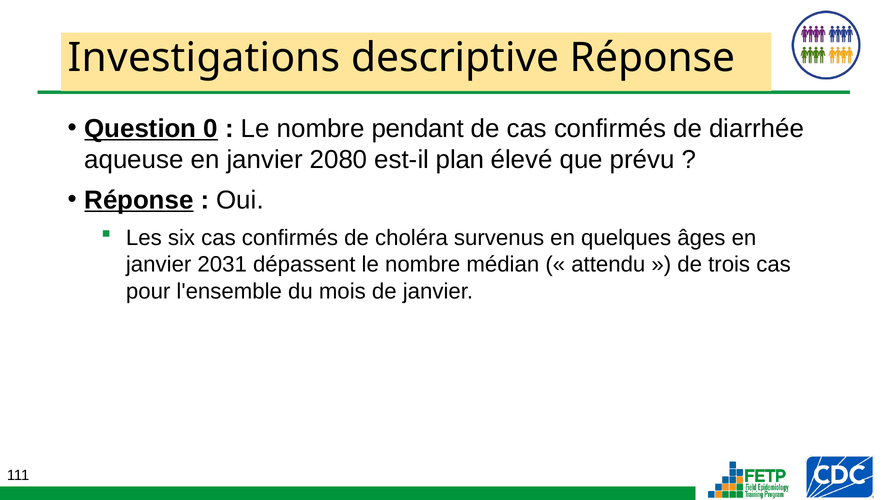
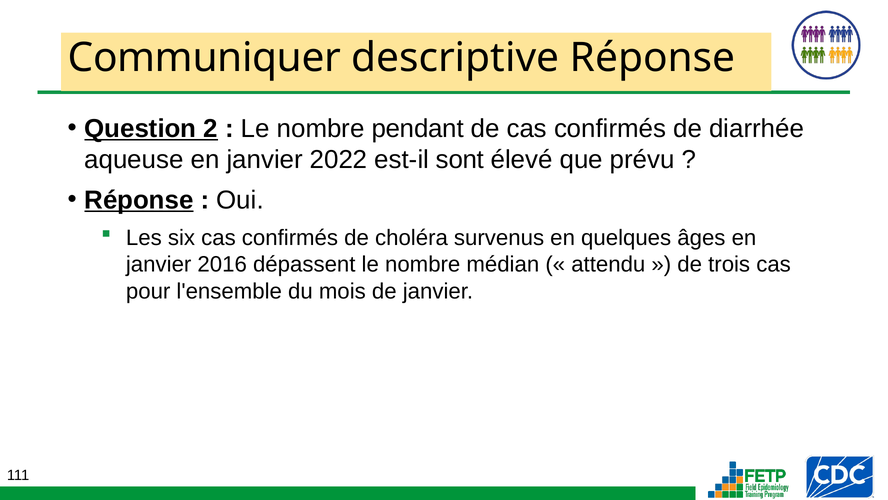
Investigations: Investigations -> Communiquer
0: 0 -> 2
2080: 2080 -> 2022
plan: plan -> sont
2031: 2031 -> 2016
